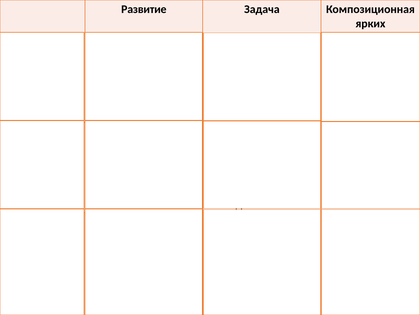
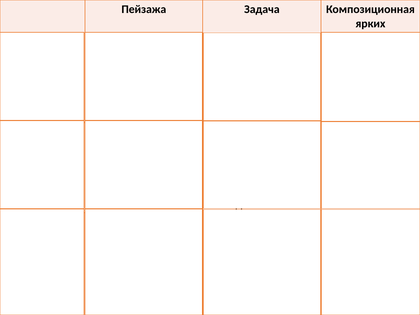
Развитие at (144, 9): Развитие -> Пейзажа
